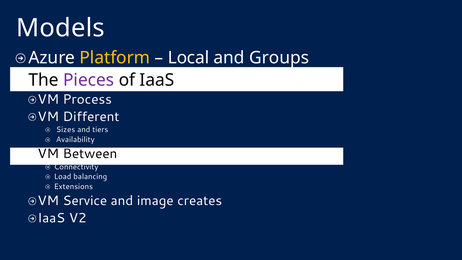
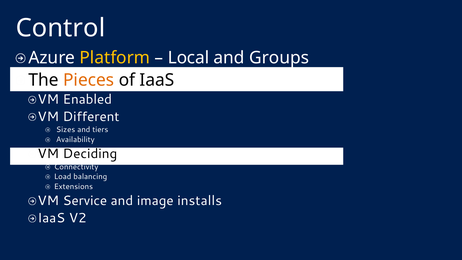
Models: Models -> Control
Pieces colour: purple -> orange
Process: Process -> Enabled
Between: Between -> Deciding
creates: creates -> installs
